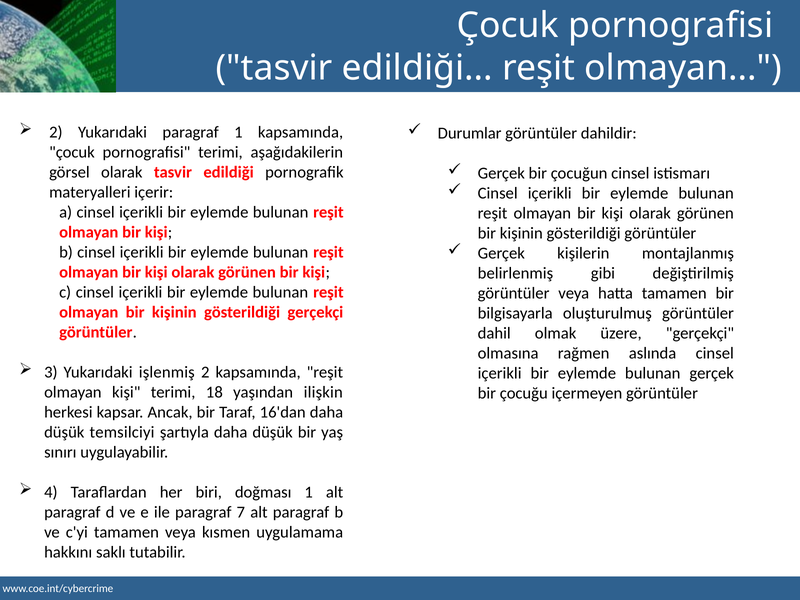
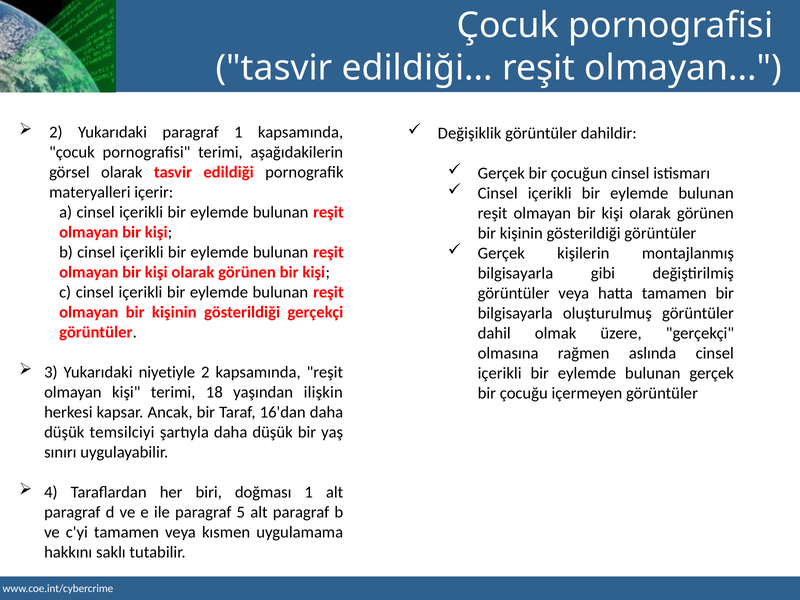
Durumlar: Durumlar -> Değişiklik
belirlenmiş at (515, 273): belirlenmiş -> bilgisayarla
işlenmiş: işlenmiş -> niyetiyle
7: 7 -> 5
